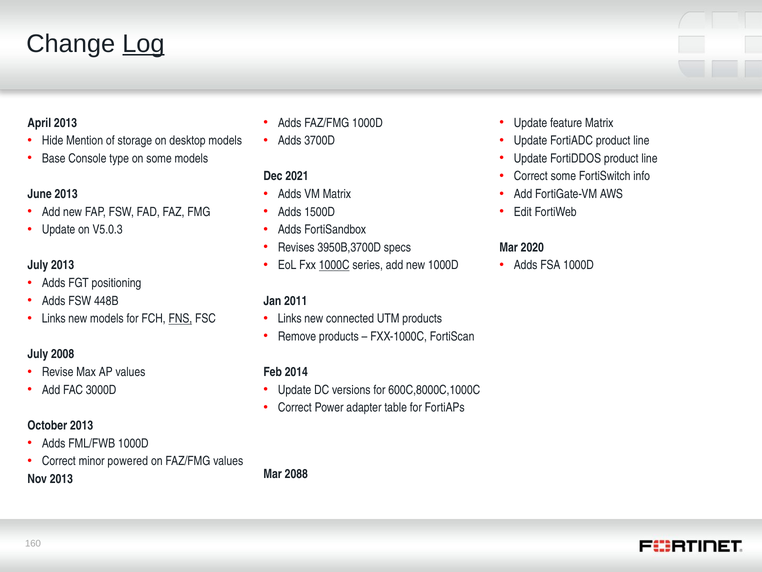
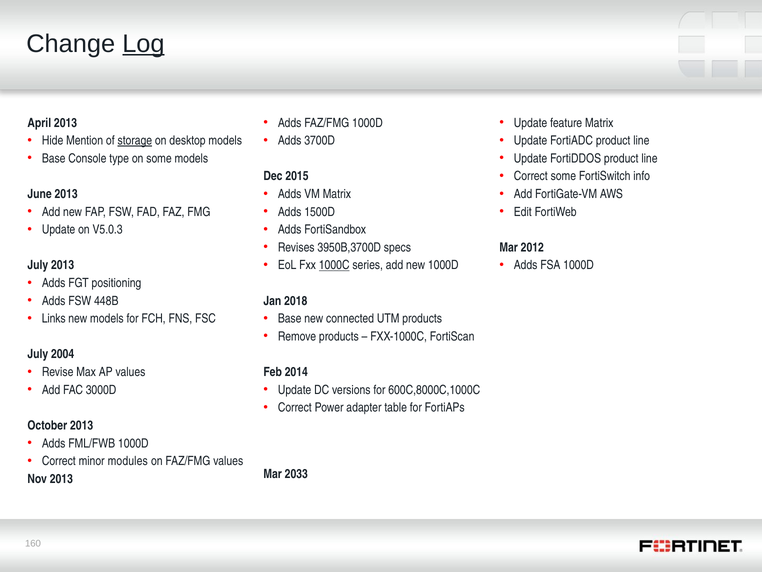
storage underline: none -> present
2021: 2021 -> 2015
2020: 2020 -> 2012
2011: 2011 -> 2018
FNS underline: present -> none
Links at (290, 318): Links -> Base
2008: 2008 -> 2004
powered: powered -> modules
2088: 2088 -> 2033
